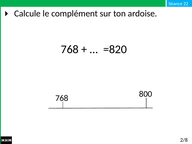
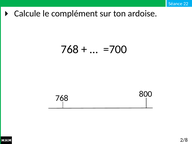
=820: =820 -> =700
